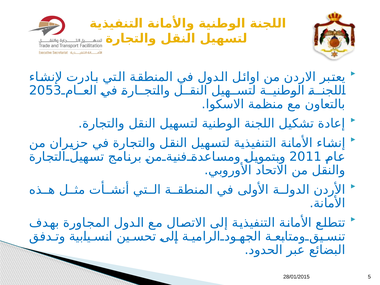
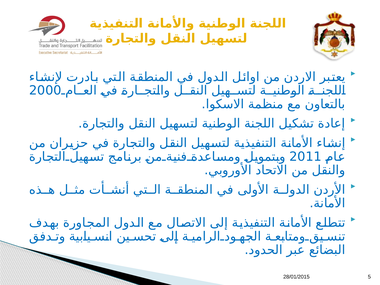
2053: 2053 -> 2000
